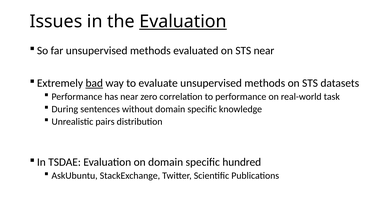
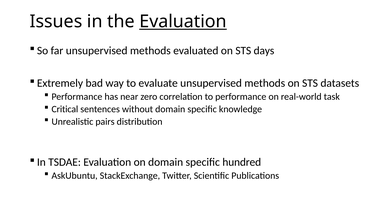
STS near: near -> days
bad underline: present -> none
During: During -> Critical
